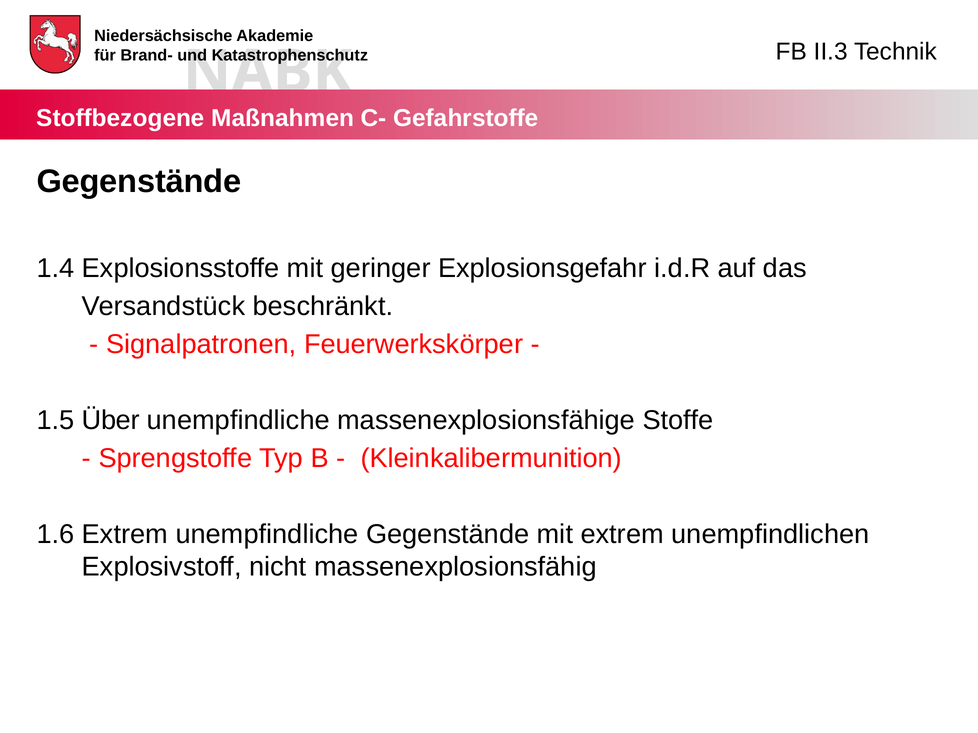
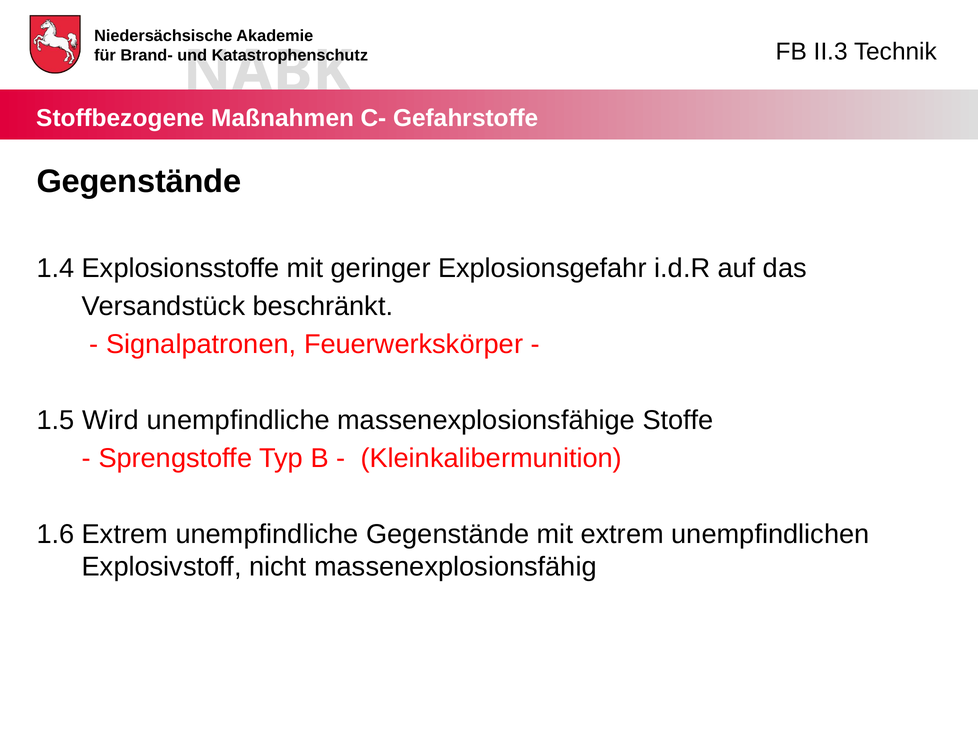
Über: Über -> Wird
